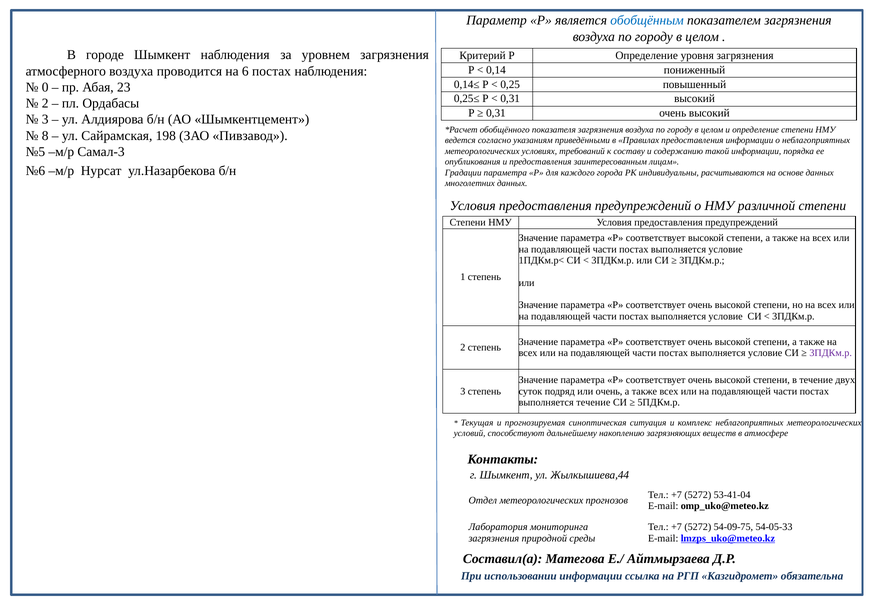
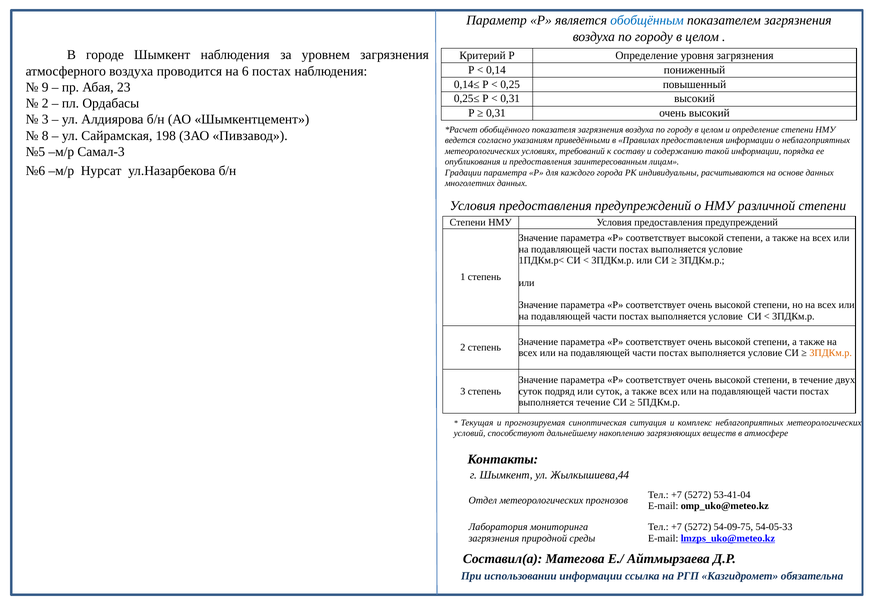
0: 0 -> 9
3ПДКм.р at (831, 353) colour: purple -> orange
или очень: очень -> суток
